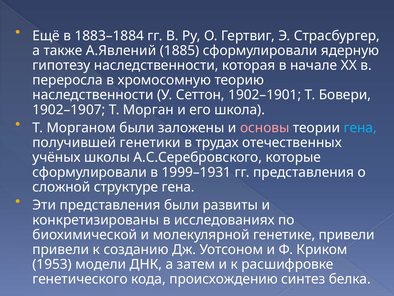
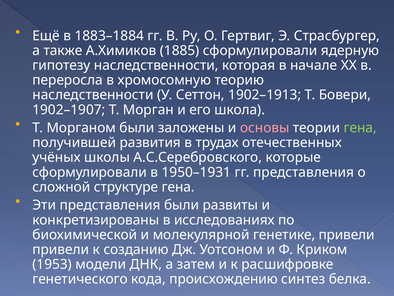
А.Явлений: А.Явлений -> А.Химиков
1902–1901: 1902–1901 -> 1902–1913
гена at (360, 128) colour: light blue -> light green
генетики: генетики -> развития
1999–1931: 1999–1931 -> 1950–1931
